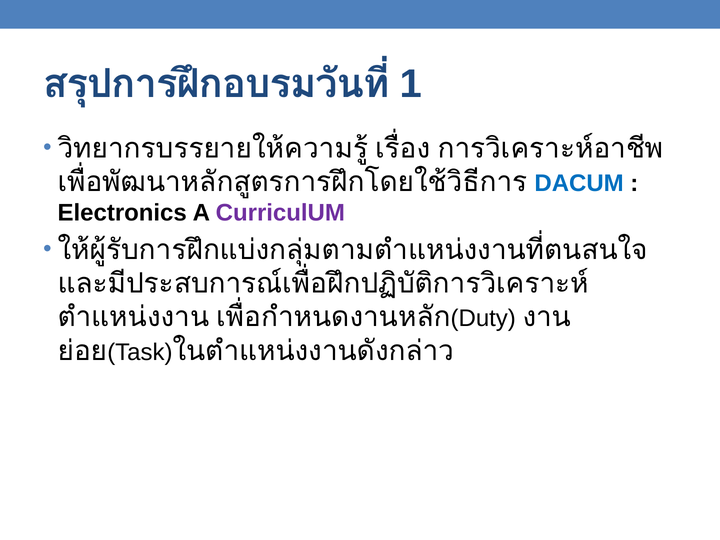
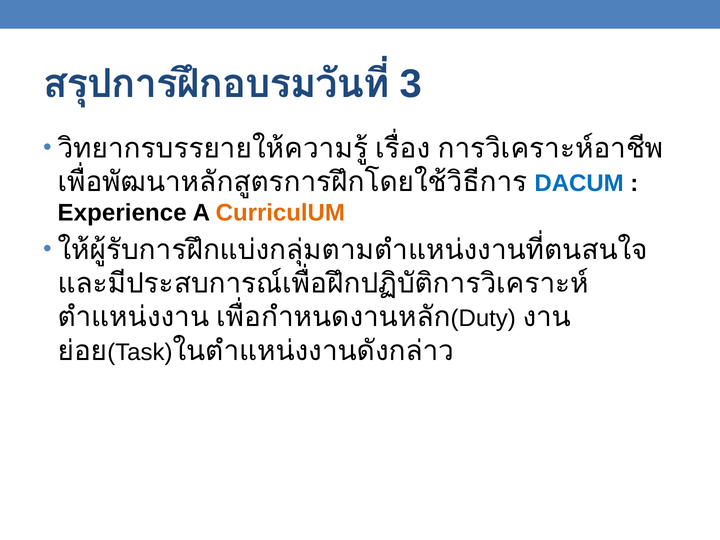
1: 1 -> 3
Electronics: Electronics -> Experience
CurriculUM colour: purple -> orange
